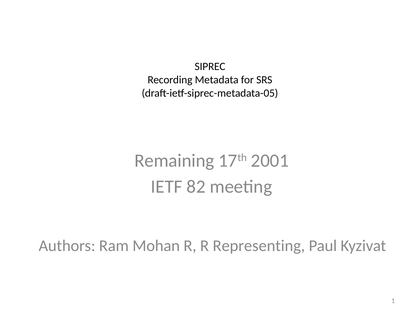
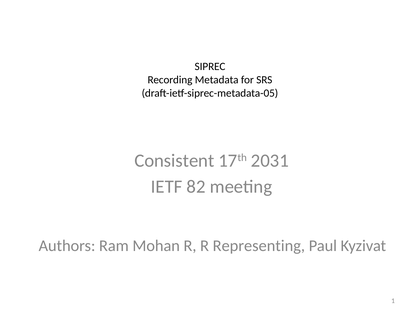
Remaining: Remaining -> Consistent
2001: 2001 -> 2031
